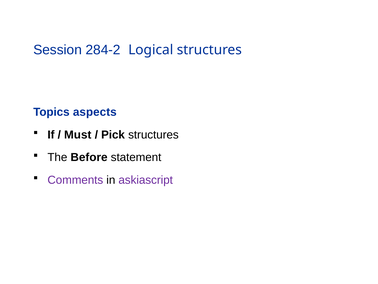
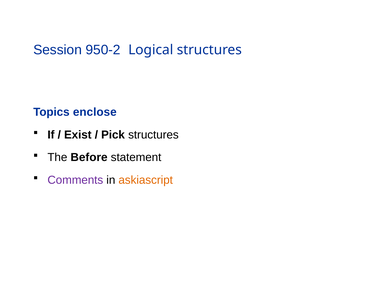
284-2: 284-2 -> 950-2
aspects: aspects -> enclose
Must: Must -> Exist
askiascript colour: purple -> orange
